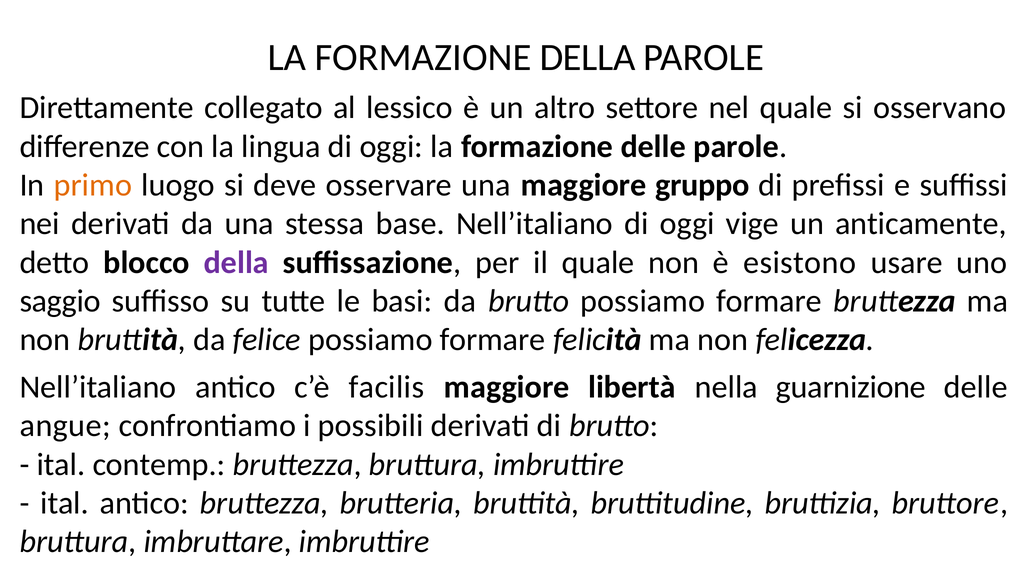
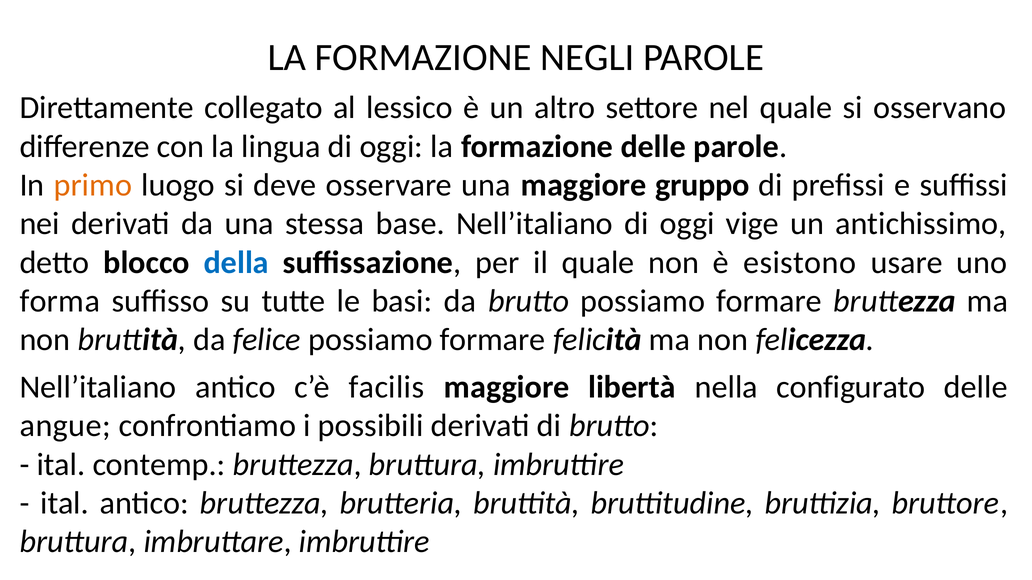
FORMAZIONE DELLA: DELLA -> NEGLI
anticamente: anticamente -> antichissimo
della at (236, 263) colour: purple -> blue
saggio: saggio -> forma
guarnizione: guarnizione -> configurato
